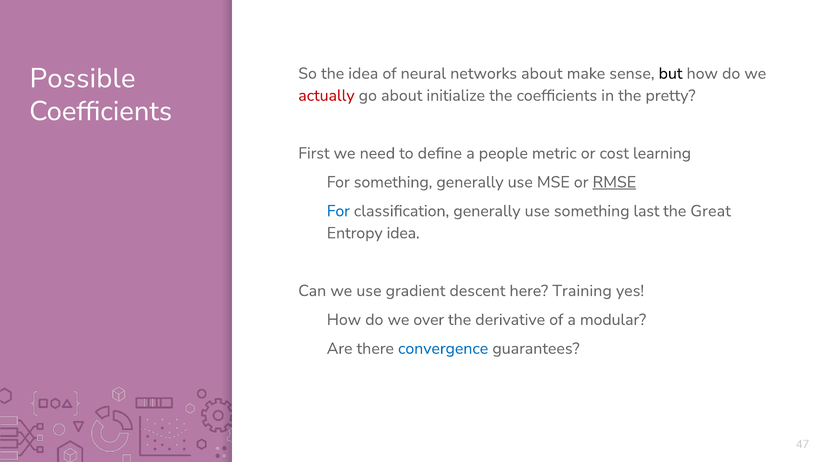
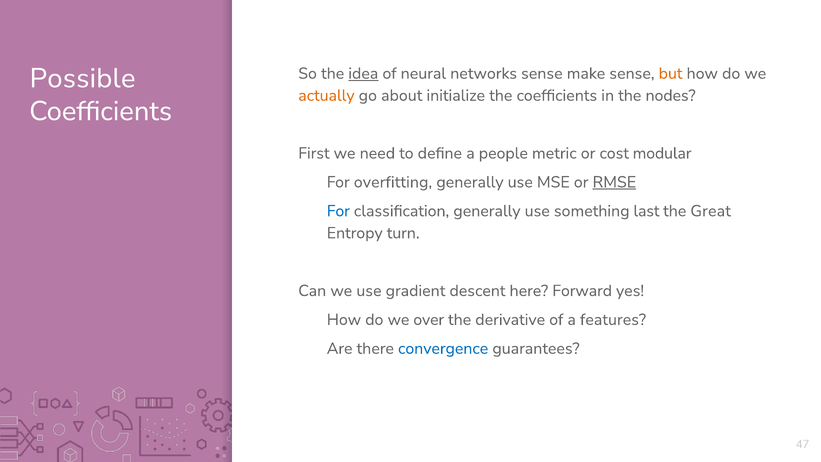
idea at (363, 73) underline: none -> present
networks about: about -> sense
but colour: black -> orange
actually colour: red -> orange
pretty: pretty -> nodes
learning: learning -> modular
For something: something -> overfitting
Entropy idea: idea -> turn
Training: Training -> Forward
modular: modular -> features
